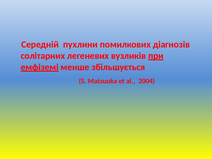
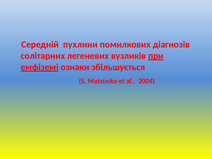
менше: менше -> ознаки
